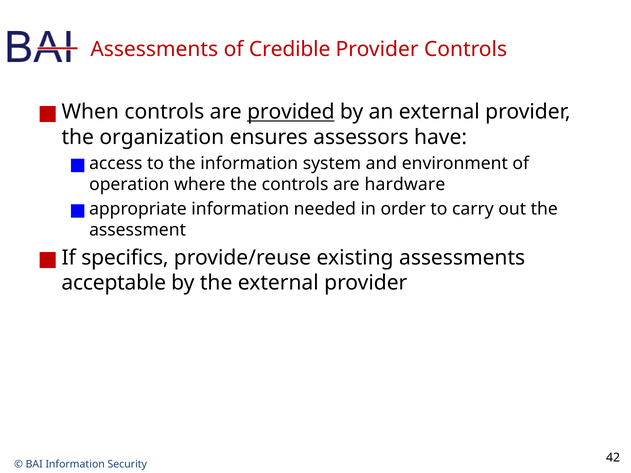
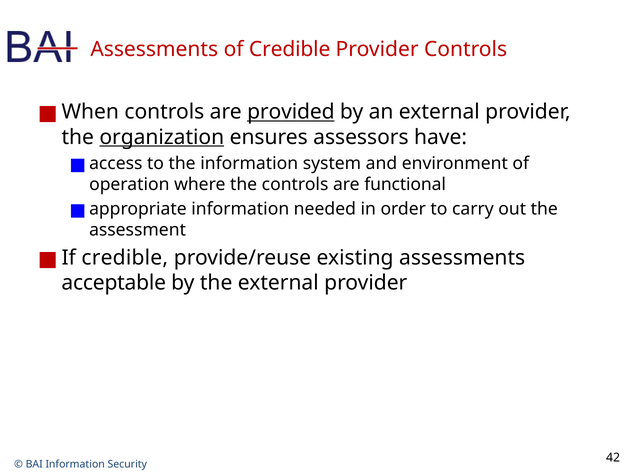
organization underline: none -> present
hardware: hardware -> functional
If specifics: specifics -> credible
